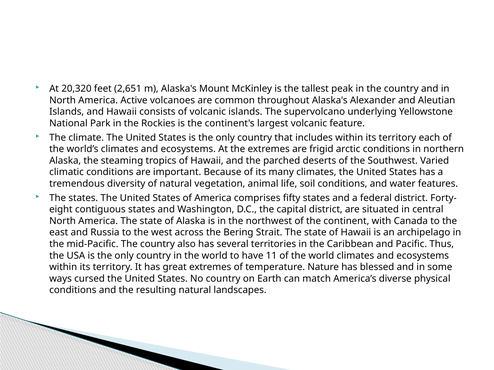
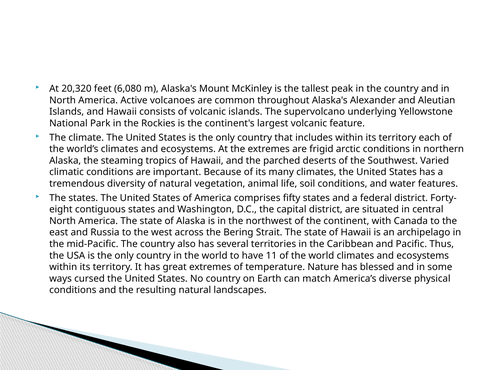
2,651: 2,651 -> 6,080
